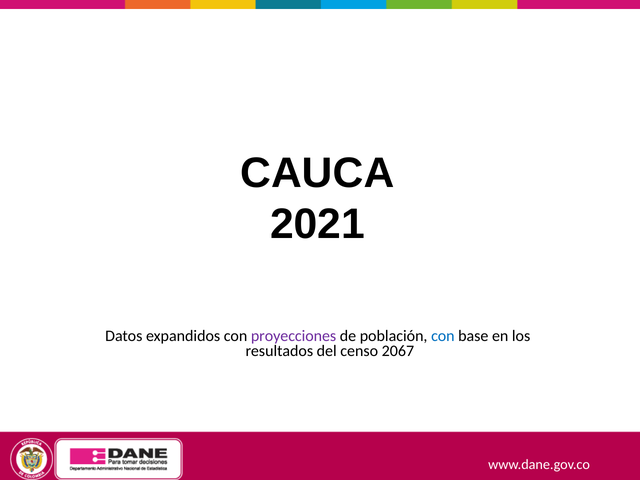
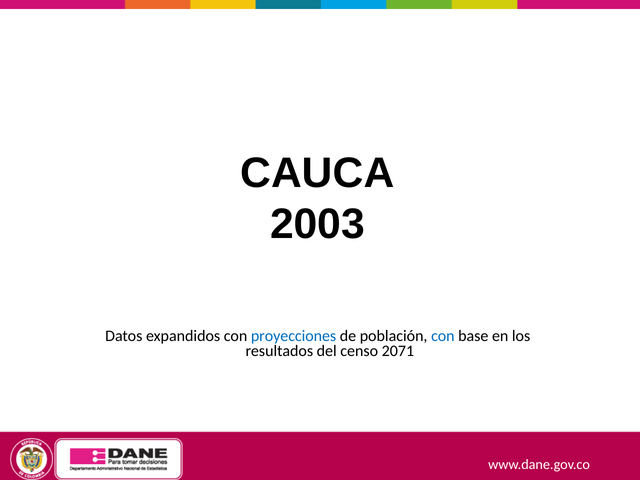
2021: 2021 -> 2003
proyecciones colour: purple -> blue
2067: 2067 -> 2071
